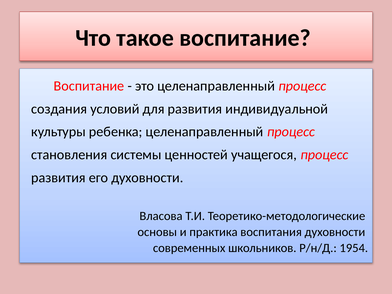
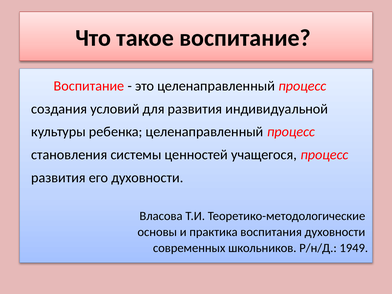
1954: 1954 -> 1949
